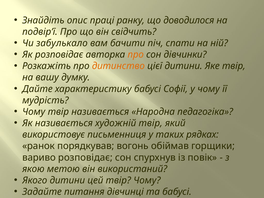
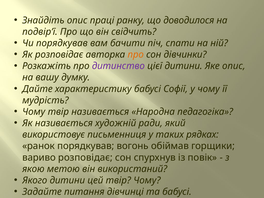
Чи забулькало: забулькало -> порядкував
дитинство colour: orange -> purple
Яке твір: твір -> опис
художній твір: твір -> ради
